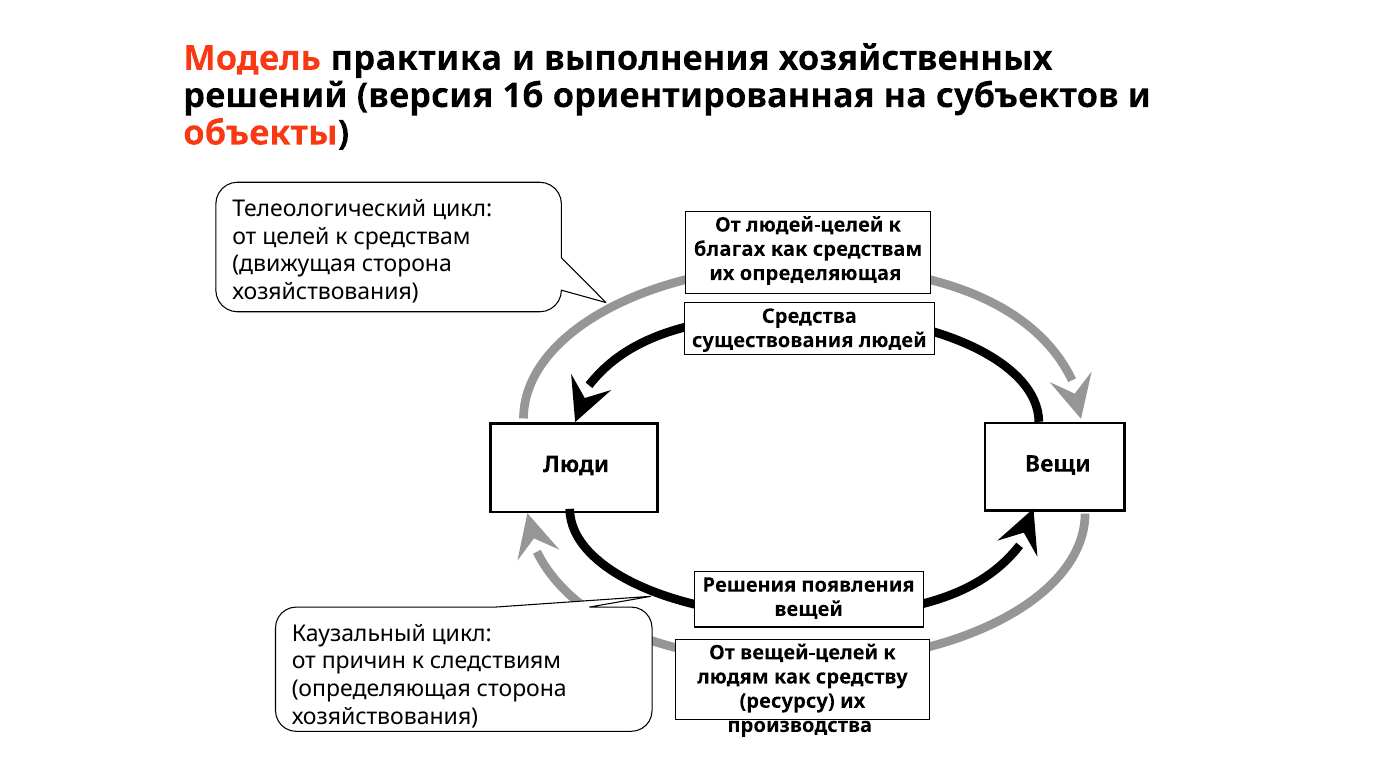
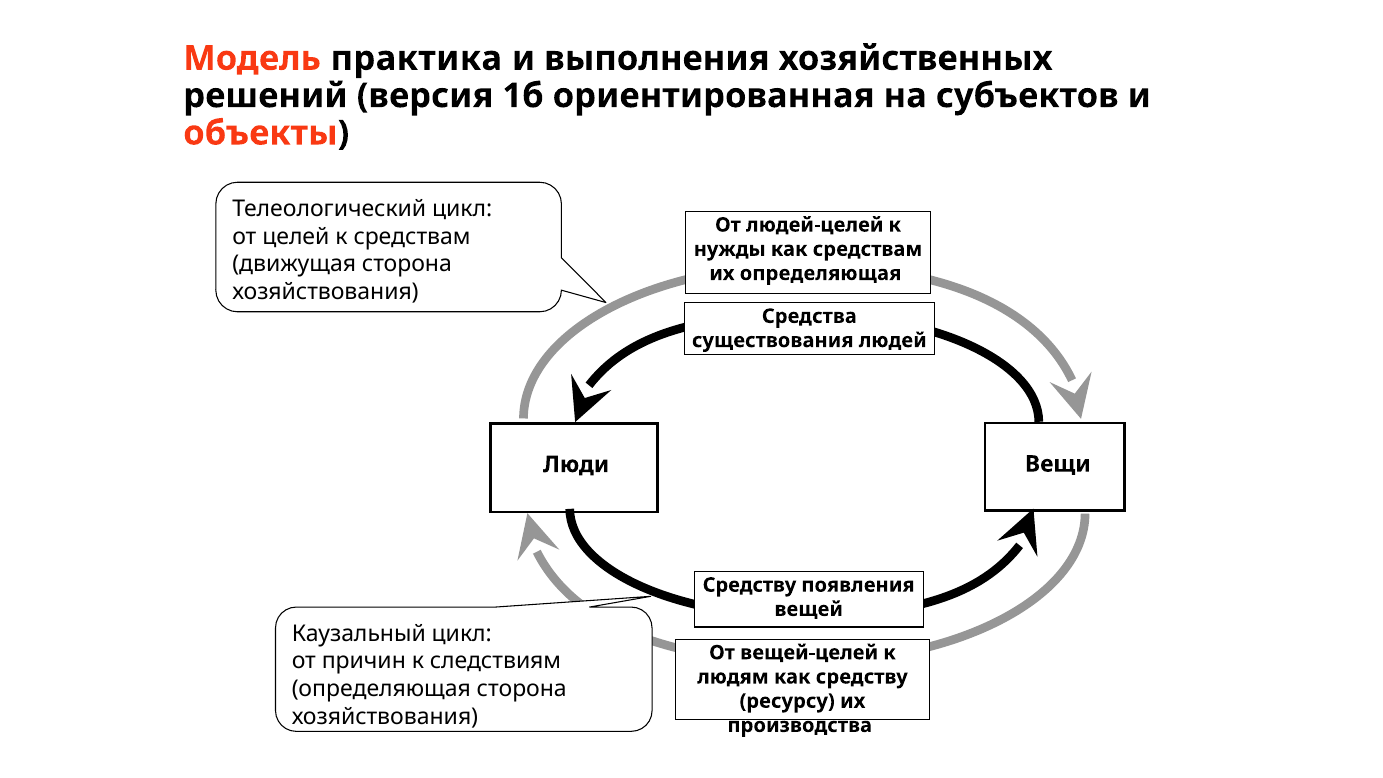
благах: благах -> нужды
Решения at (749, 585): Решения -> Средству
